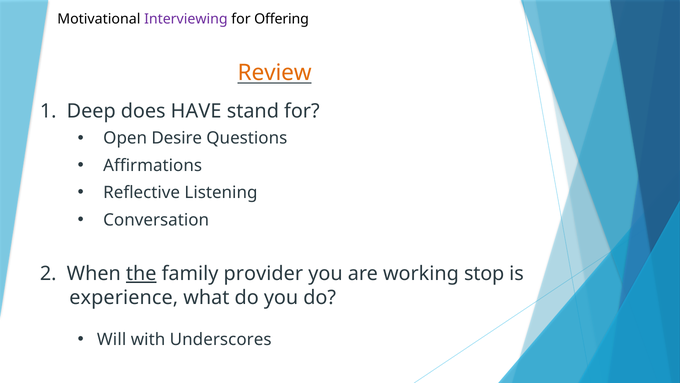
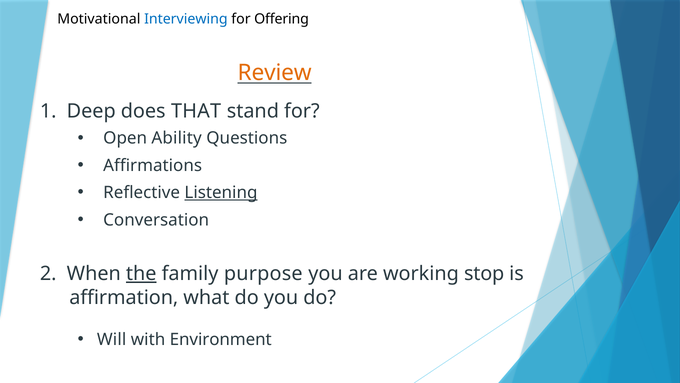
Interviewing colour: purple -> blue
HAVE: HAVE -> THAT
Desire: Desire -> Ability
Listening underline: none -> present
provider: provider -> purpose
experience: experience -> affirmation
Underscores: Underscores -> Environment
